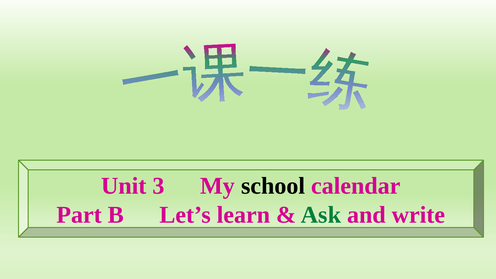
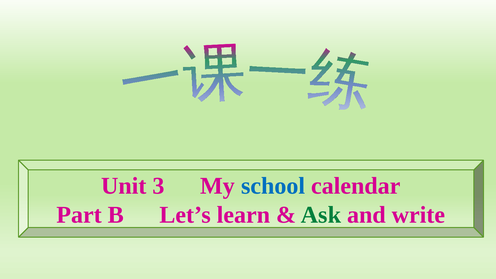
school colour: black -> blue
